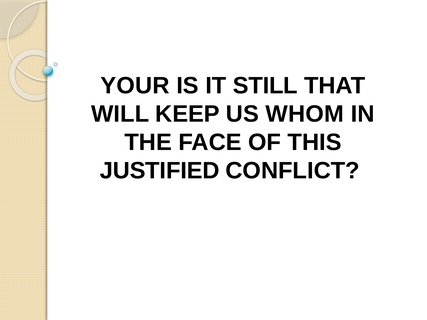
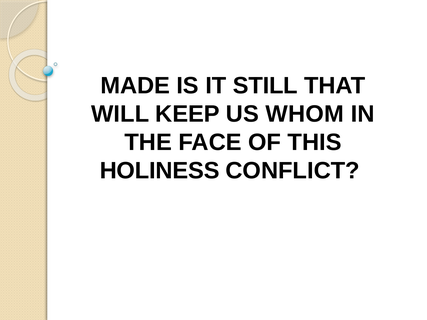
YOUR: YOUR -> MADE
JUSTIFIED: JUSTIFIED -> HOLINESS
